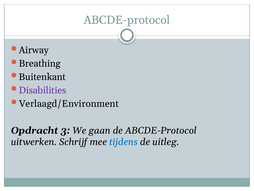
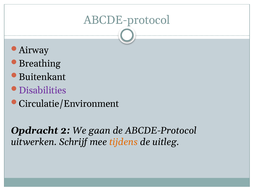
Verlaagd/Environment: Verlaagd/Environment -> Circulatie/Environment
3: 3 -> 2
tijdens colour: blue -> orange
